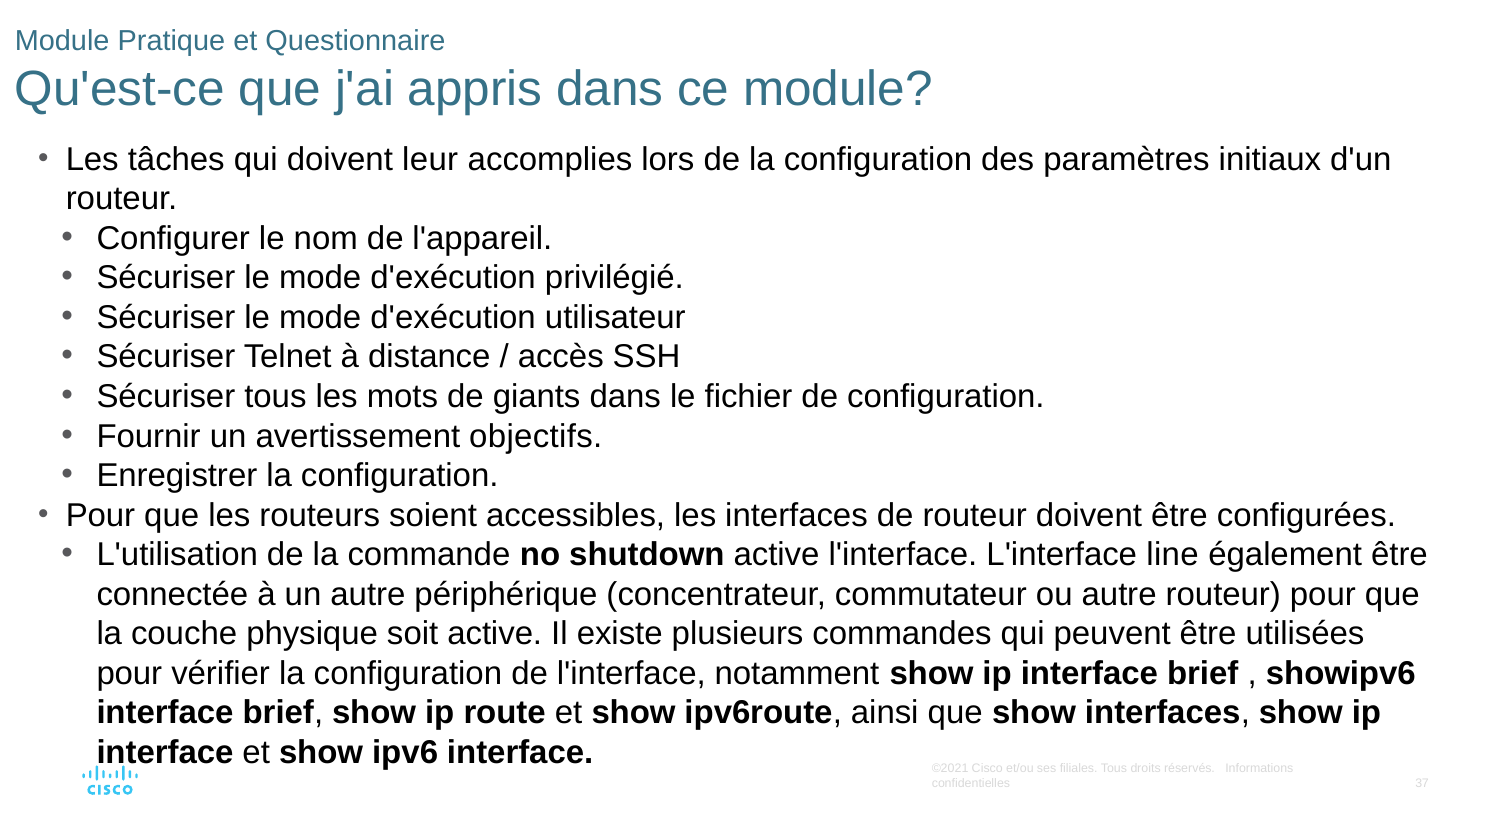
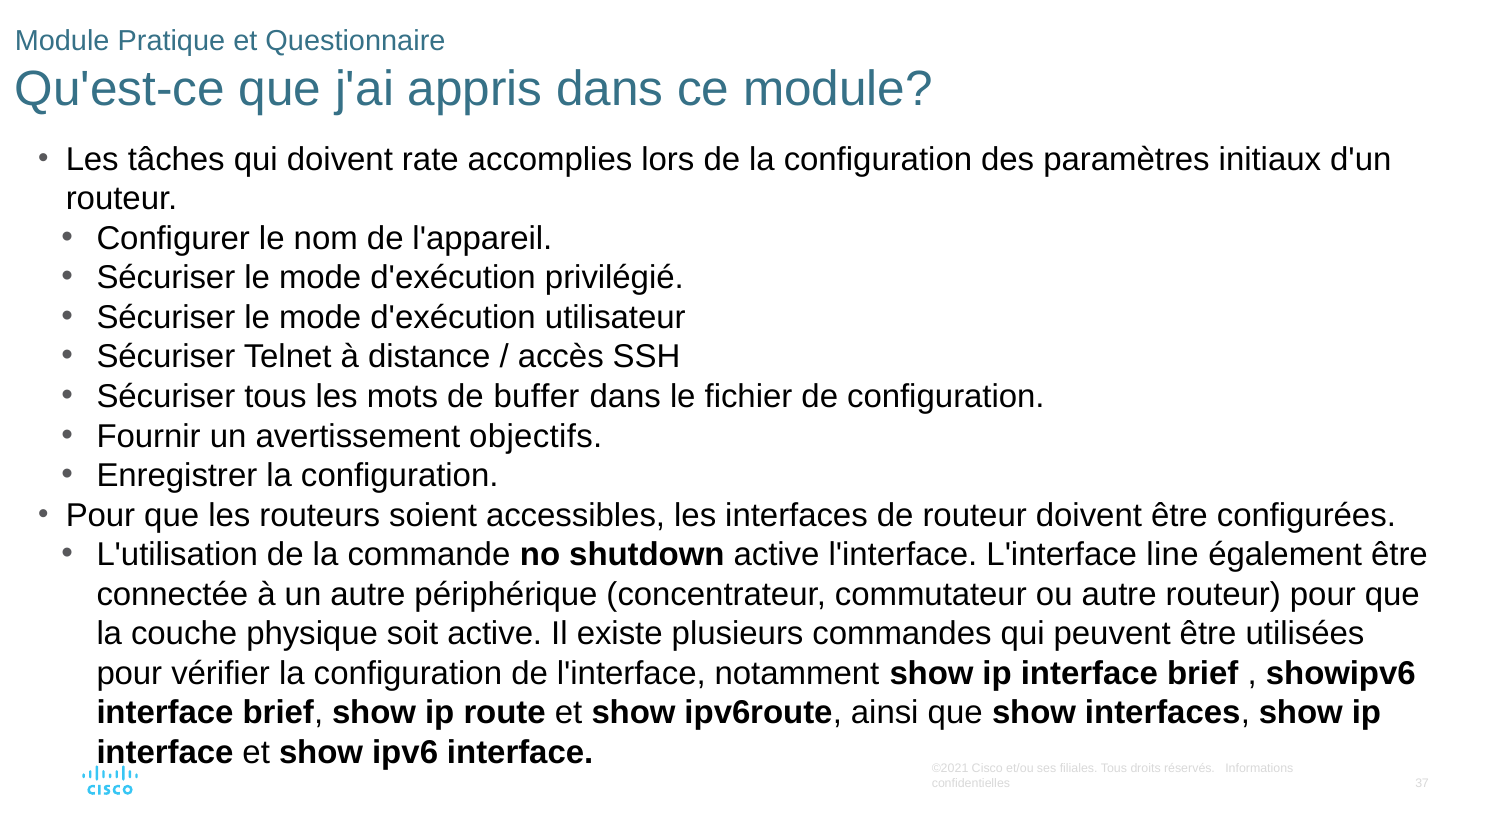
leur: leur -> rate
giants: giants -> buffer
